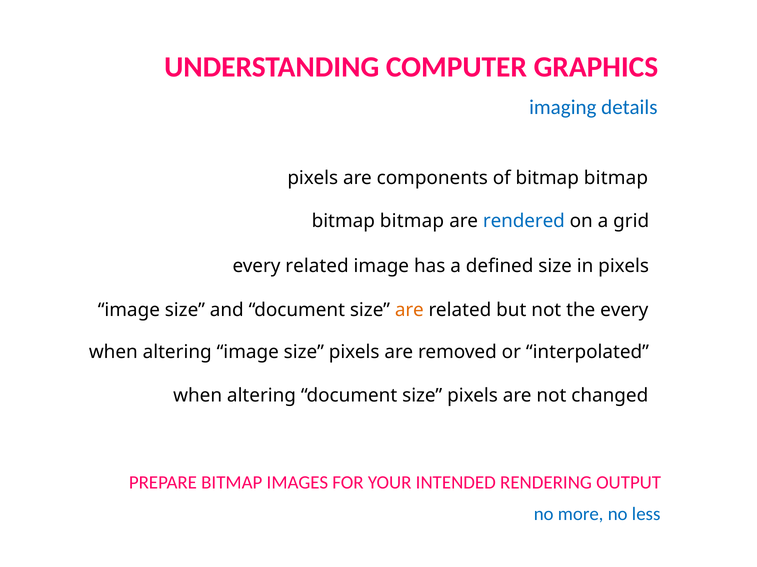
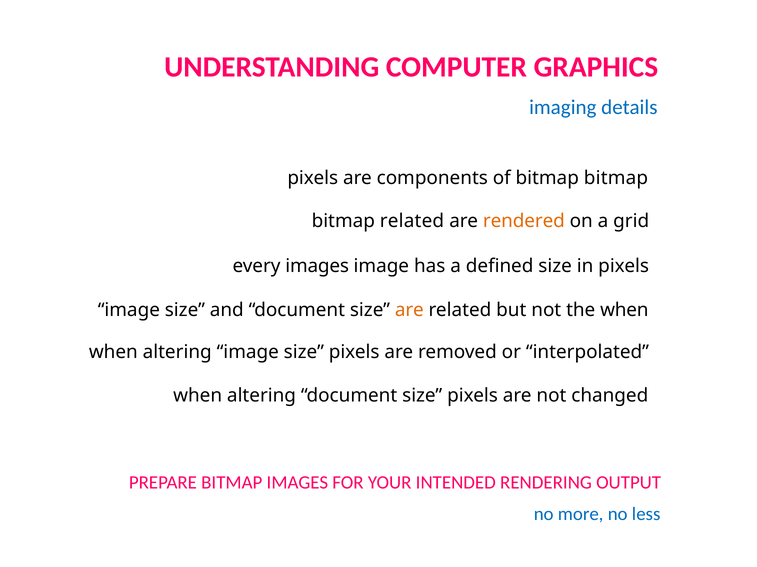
bitmap at (412, 221): bitmap -> related
rendered colour: blue -> orange
every related: related -> images
the every: every -> when
